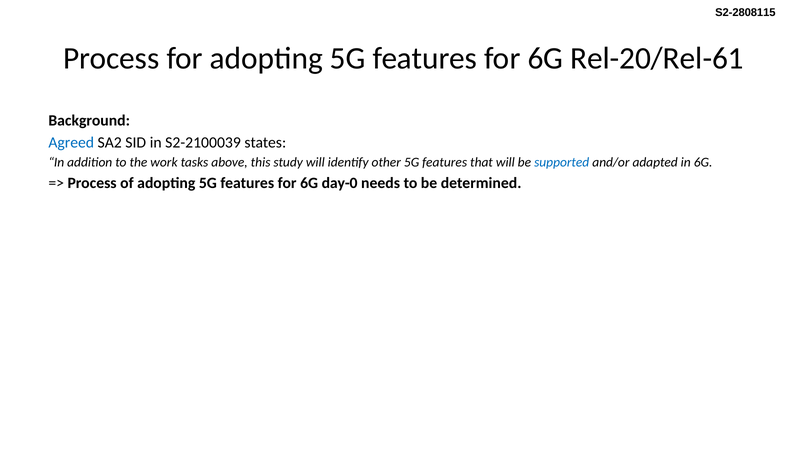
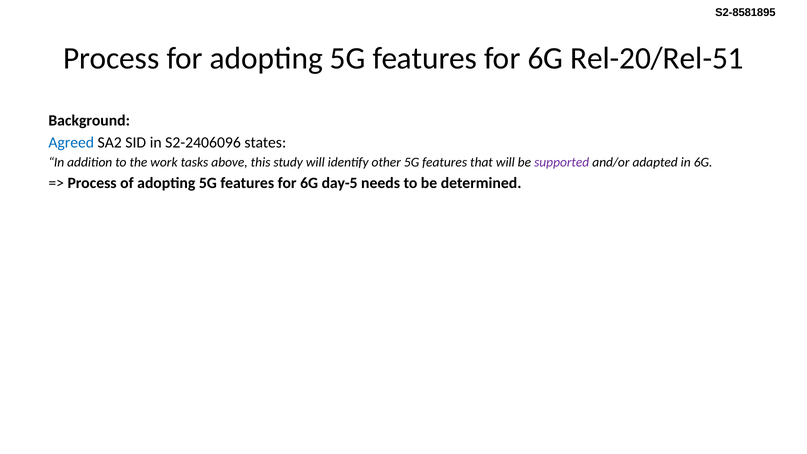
S2-2808115: S2-2808115 -> S2-8581895
Rel-20/Rel-61: Rel-20/Rel-61 -> Rel-20/Rel-51
S2-2100039: S2-2100039 -> S2-2406096
supported colour: blue -> purple
day-0: day-0 -> day-5
